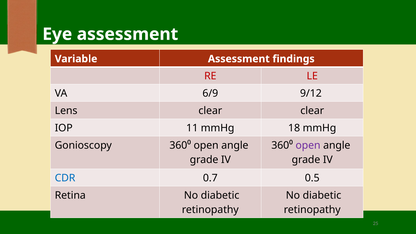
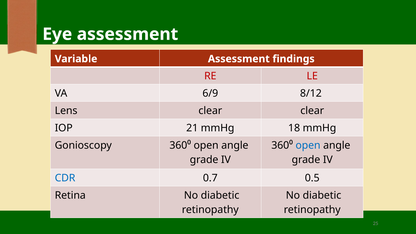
9/12: 9/12 -> 8/12
11: 11 -> 21
open at (308, 146) colour: purple -> blue
